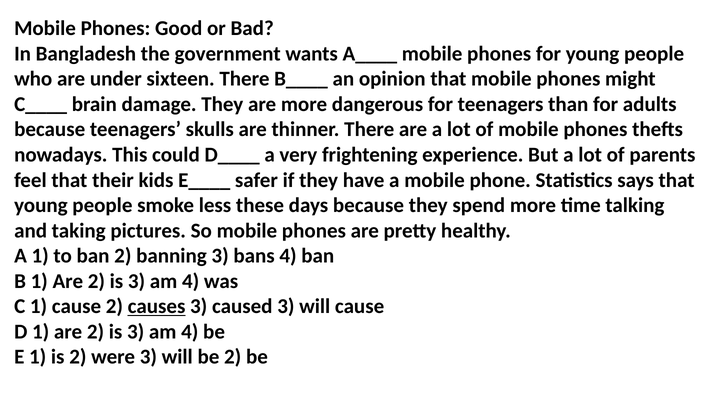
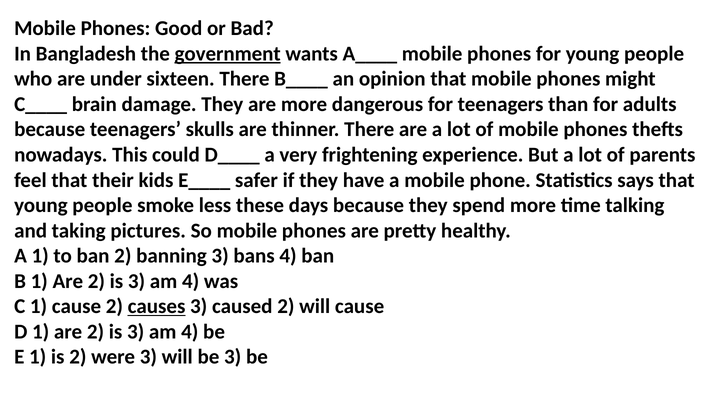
government underline: none -> present
caused 3: 3 -> 2
be 2: 2 -> 3
